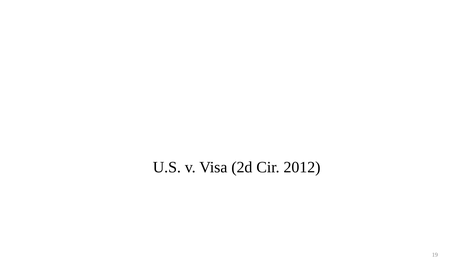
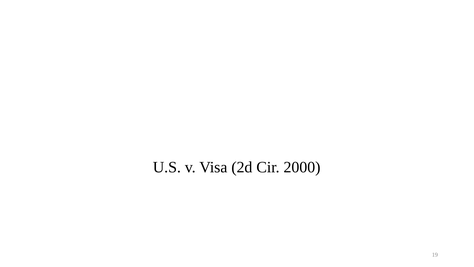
2012: 2012 -> 2000
